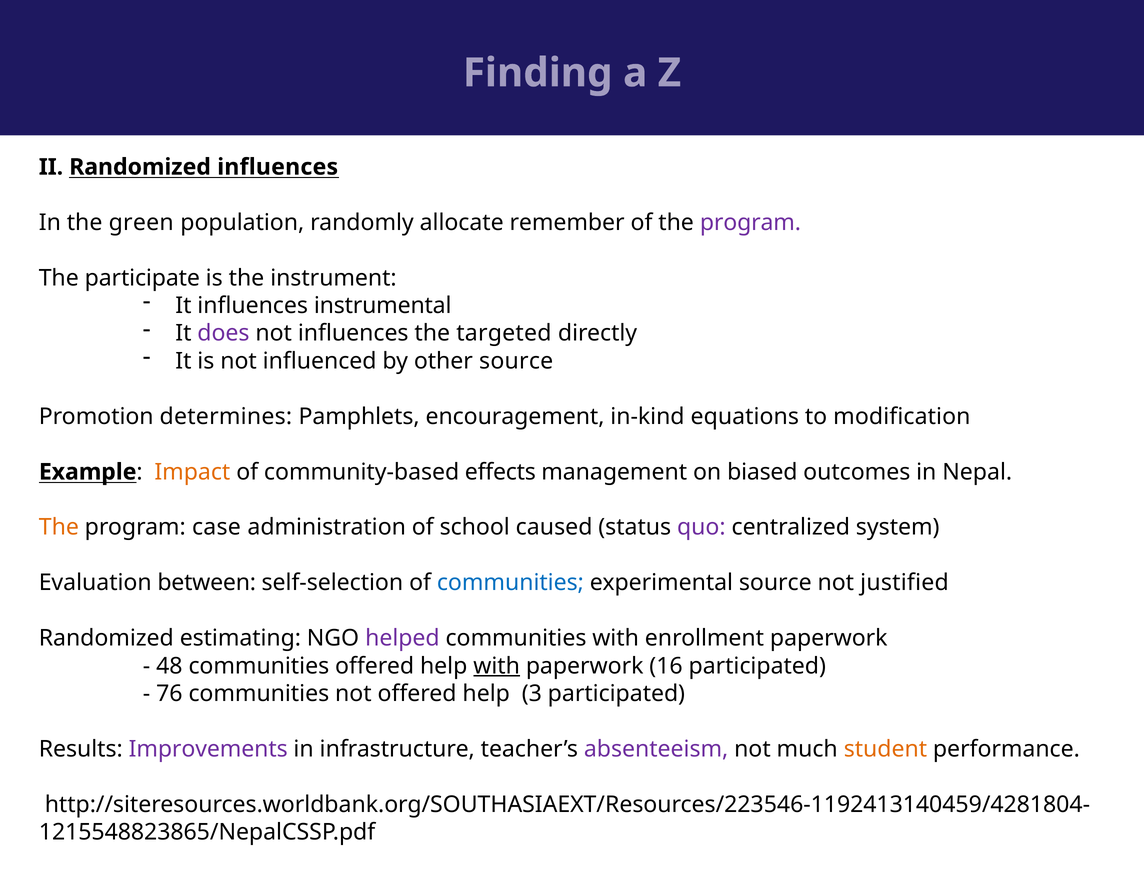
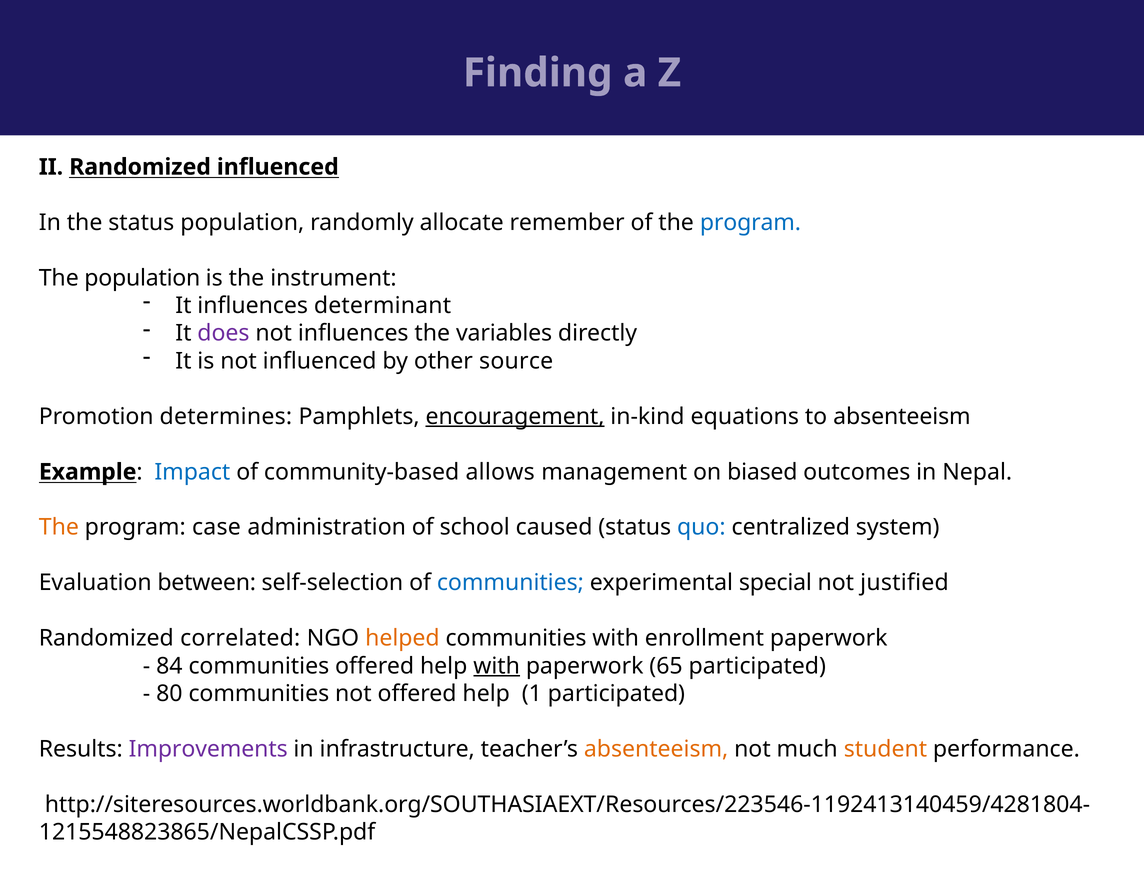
Randomized influences: influences -> influenced
the green: green -> status
program at (750, 222) colour: purple -> blue
The participate: participate -> population
instrumental: instrumental -> determinant
targeted: targeted -> variables
encouragement underline: none -> present
to modification: modification -> absenteeism
Impact colour: orange -> blue
effects: effects -> allows
quo colour: purple -> blue
experimental source: source -> special
estimating: estimating -> correlated
helped colour: purple -> orange
48: 48 -> 84
16: 16 -> 65
76: 76 -> 80
3: 3 -> 1
absenteeism at (656, 749) colour: purple -> orange
